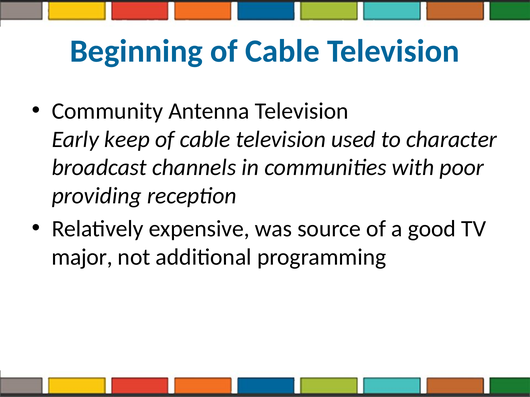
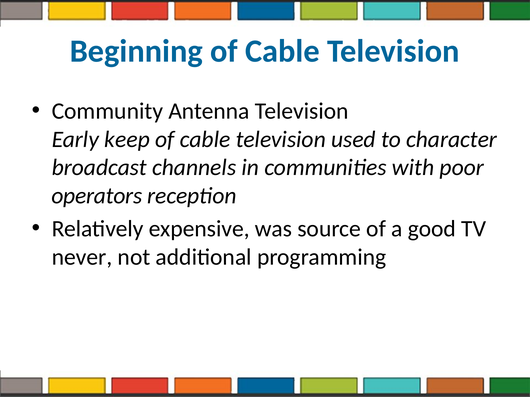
providing: providing -> operators
major: major -> never
